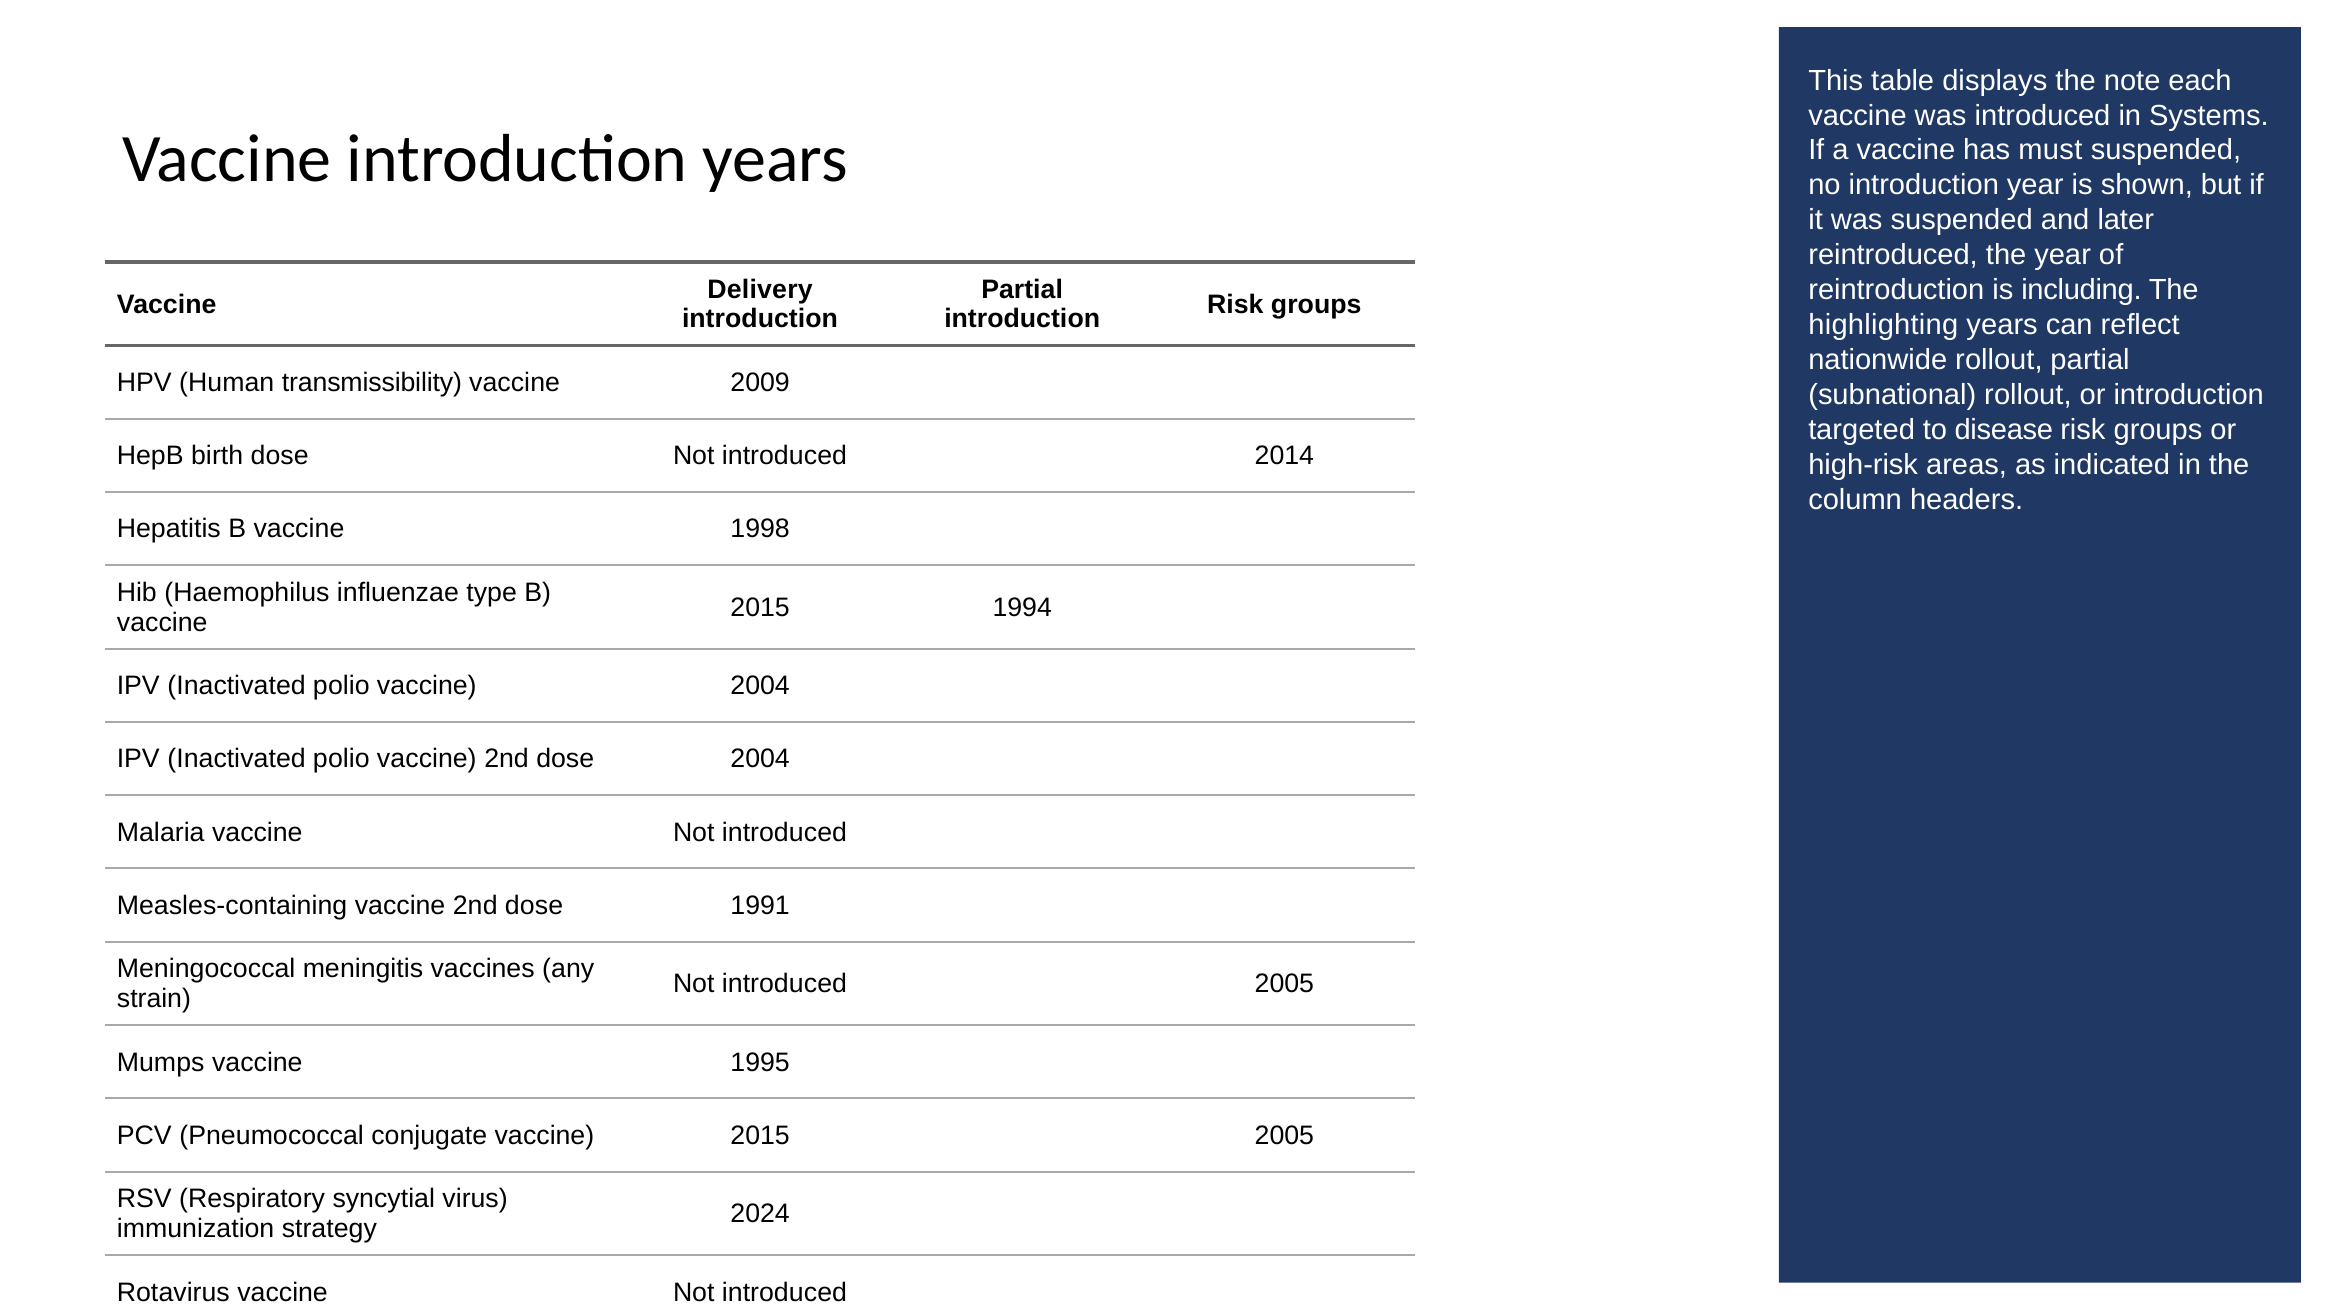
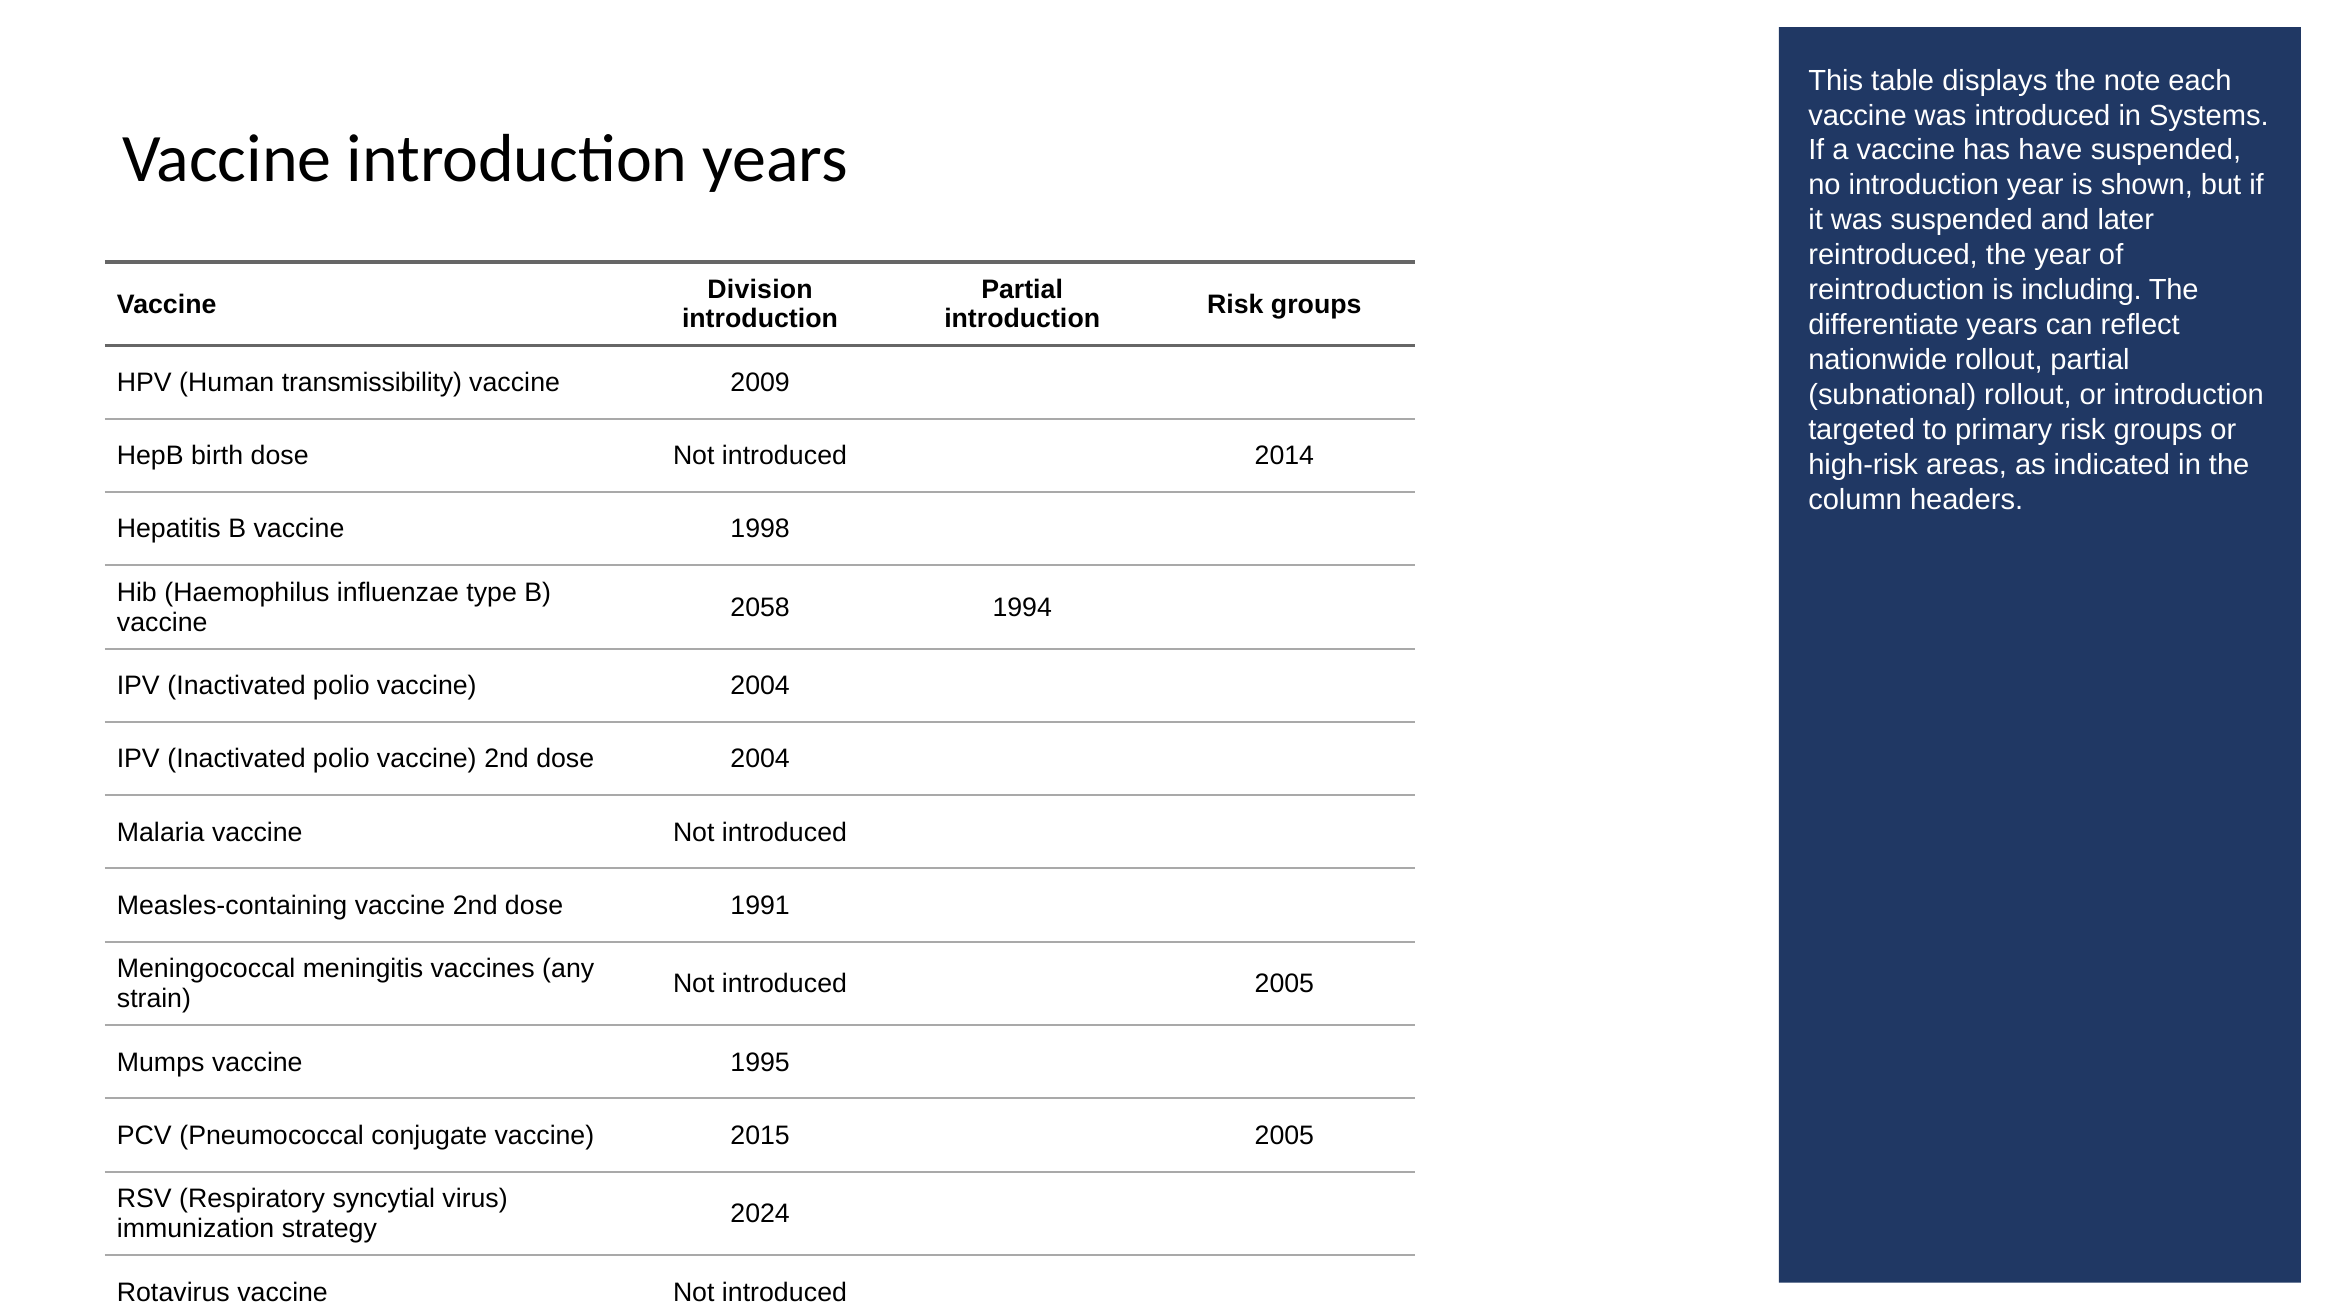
must: must -> have
Delivery: Delivery -> Division
highlighting: highlighting -> differentiate
disease: disease -> primary
2015 at (760, 608): 2015 -> 2058
